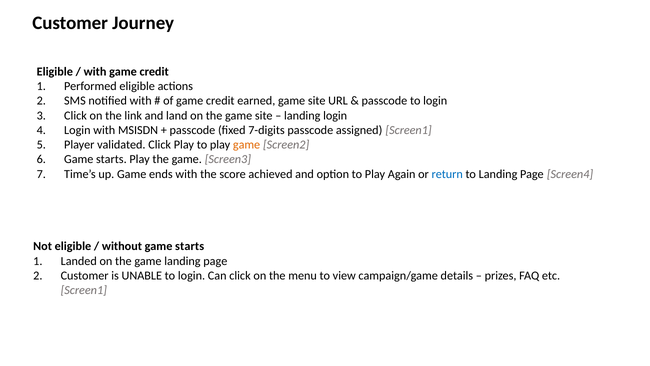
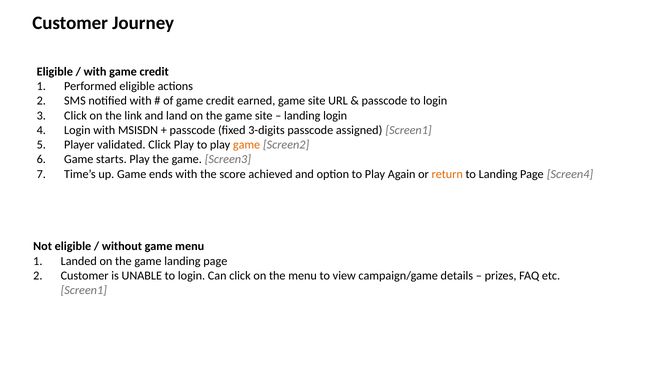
7-digits: 7-digits -> 3-digits
return colour: blue -> orange
without game starts: starts -> menu
